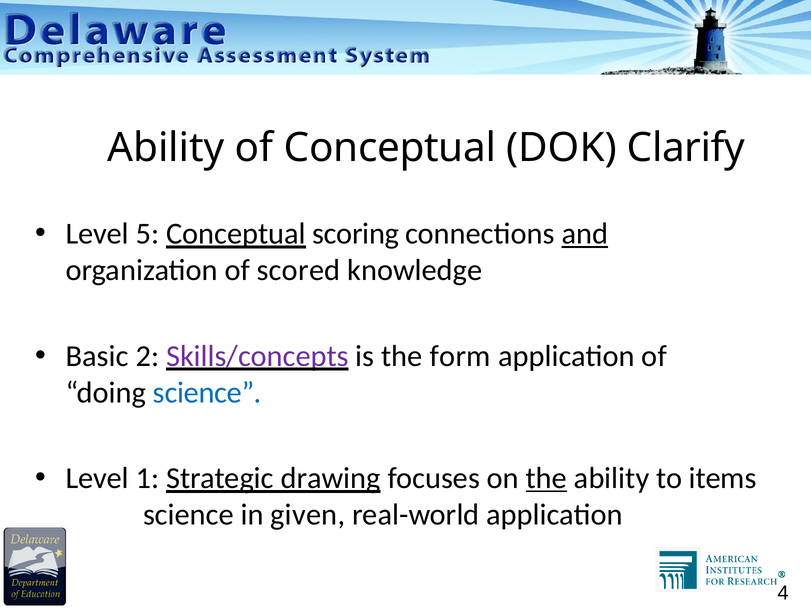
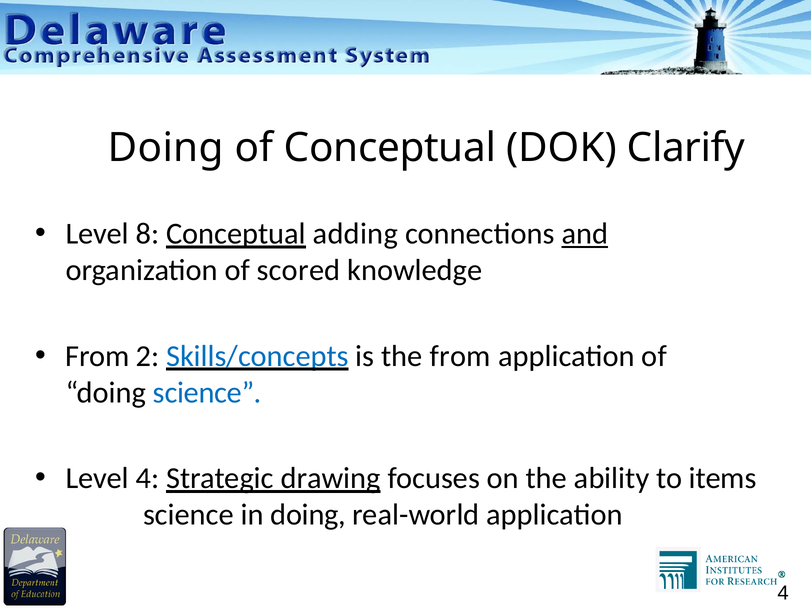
Ability at (166, 148): Ability -> Doing
5: 5 -> 8
scoring: scoring -> adding
Basic at (97, 356): Basic -> From
Skills/concepts colour: purple -> blue
the form: form -> from
Level 1: 1 -> 4
the at (546, 478) underline: present -> none
in given: given -> doing
